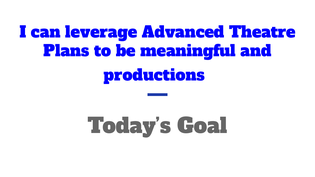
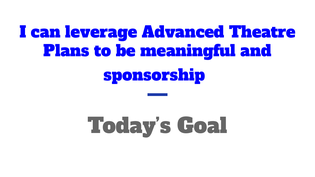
productions: productions -> sponsorship
